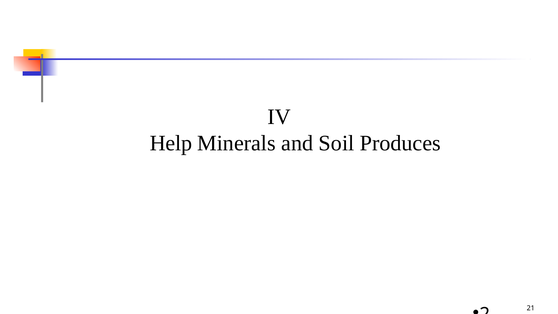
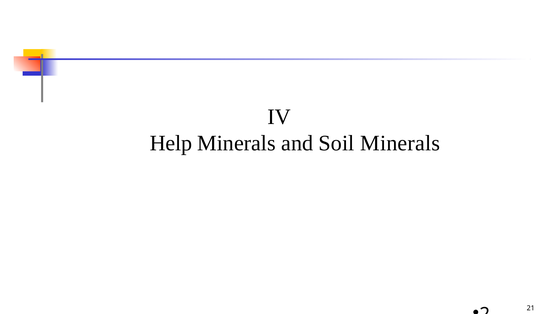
Soil Produces: Produces -> Minerals
